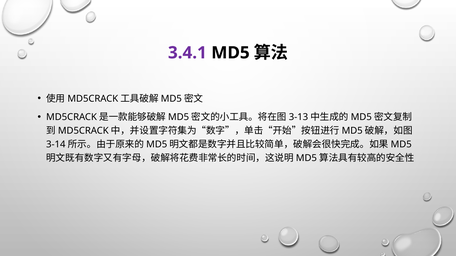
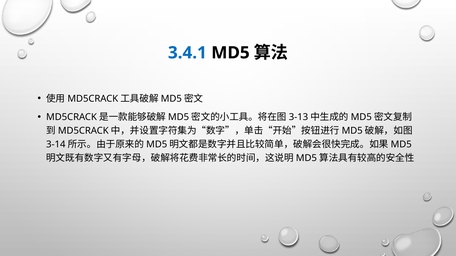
3.4.1 colour: purple -> blue
